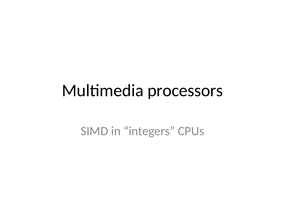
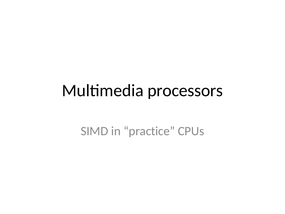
integers: integers -> practice
